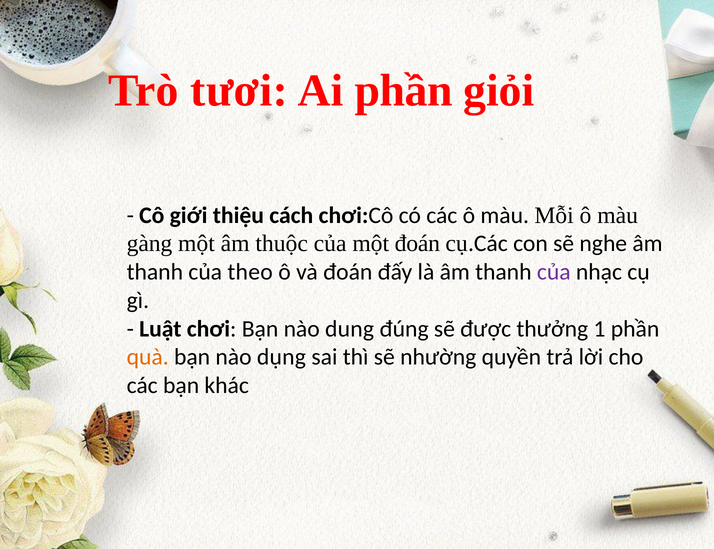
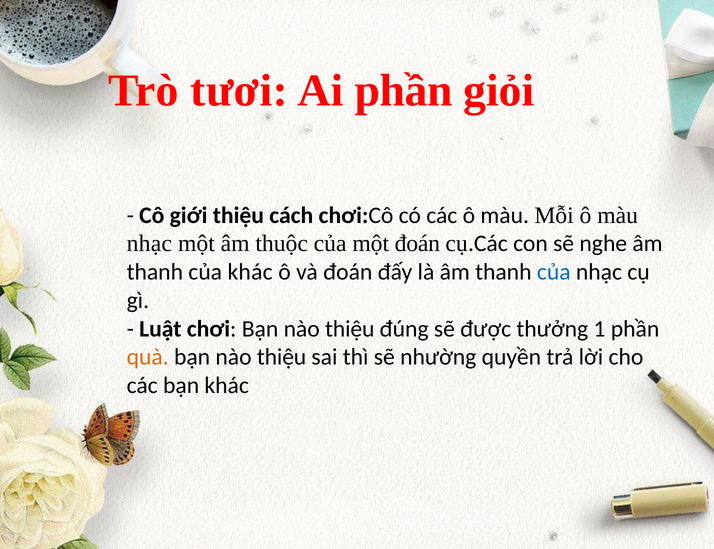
gàng at (149, 244): gàng -> nhạc
của theo: theo -> khác
của at (554, 272) colour: purple -> blue
chơi Bạn nào dung: dung -> thiệu
dụng at (281, 357): dụng -> thiệu
